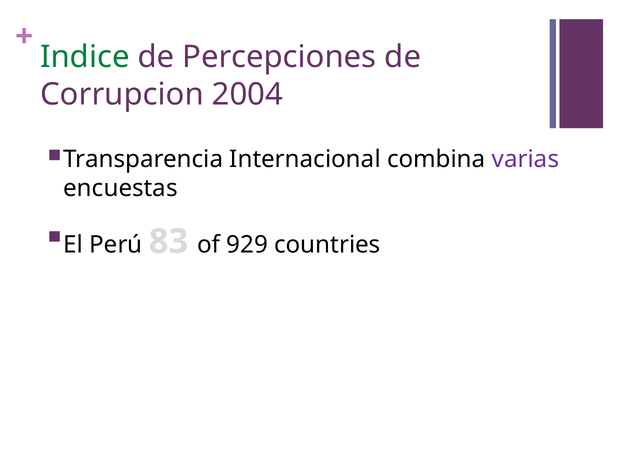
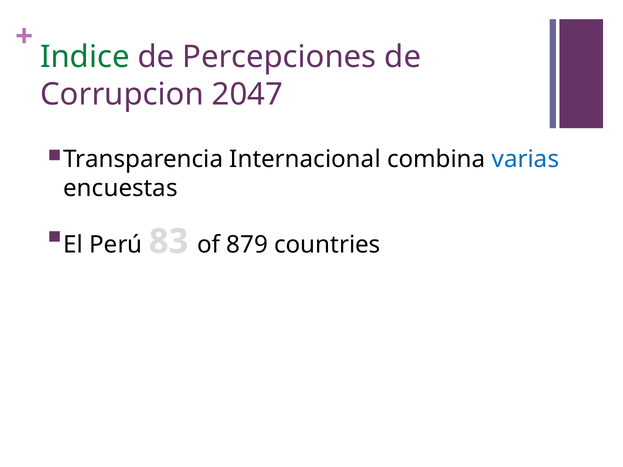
2004: 2004 -> 2047
varias colour: purple -> blue
929: 929 -> 879
